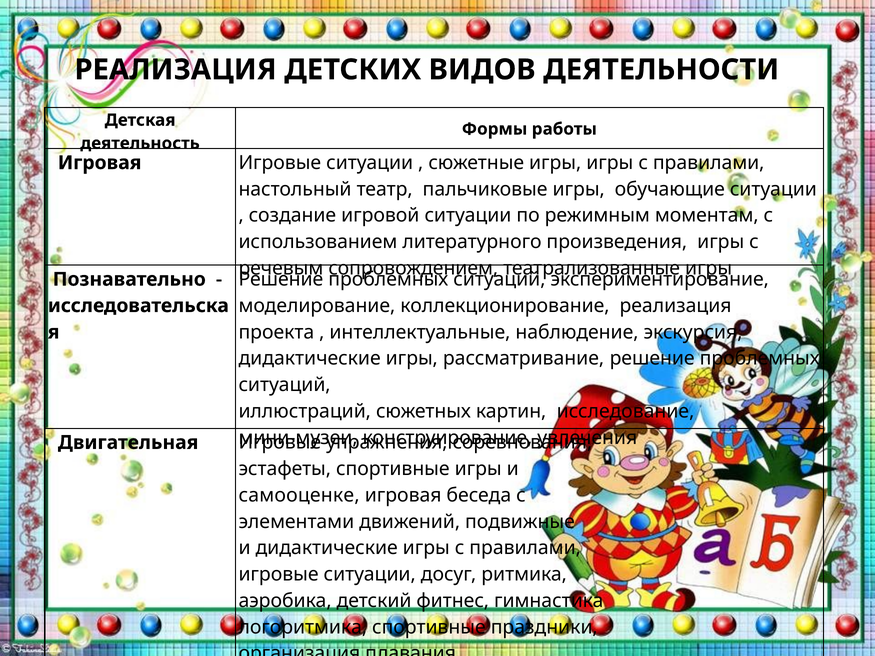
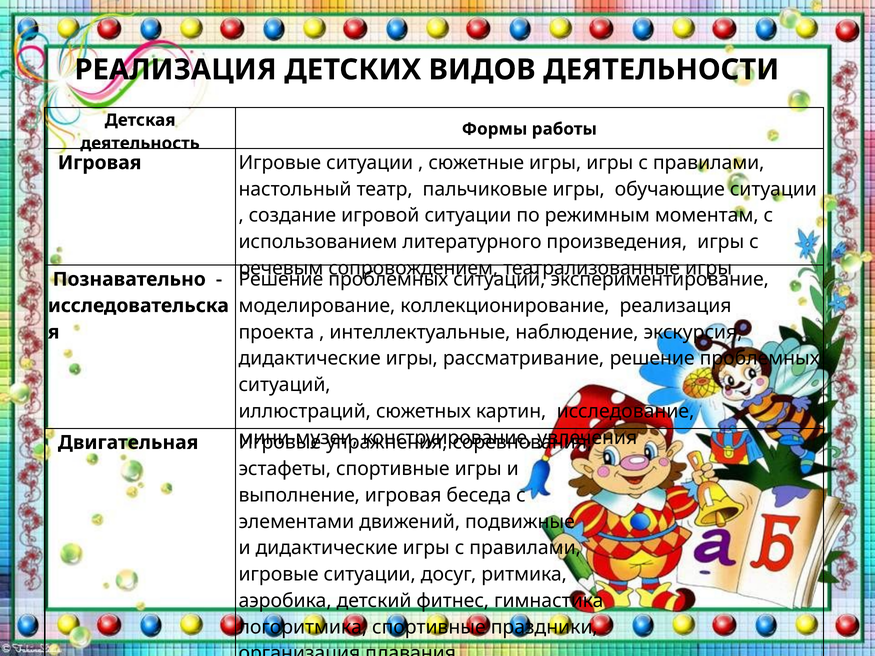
самооценке: самооценке -> выполнение
